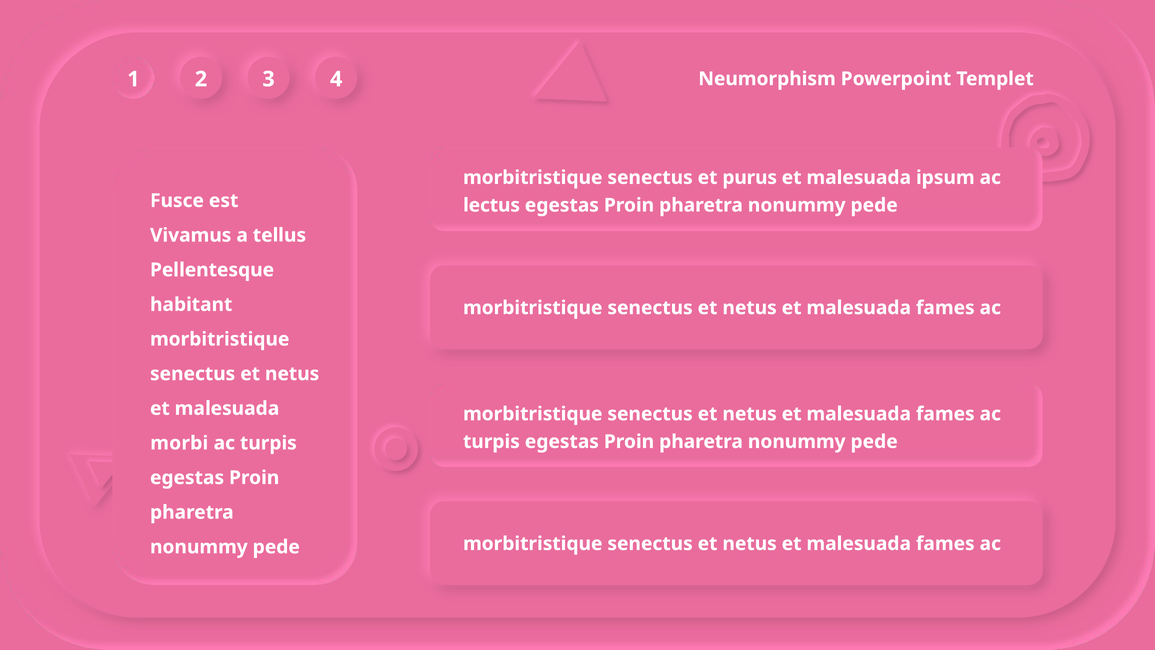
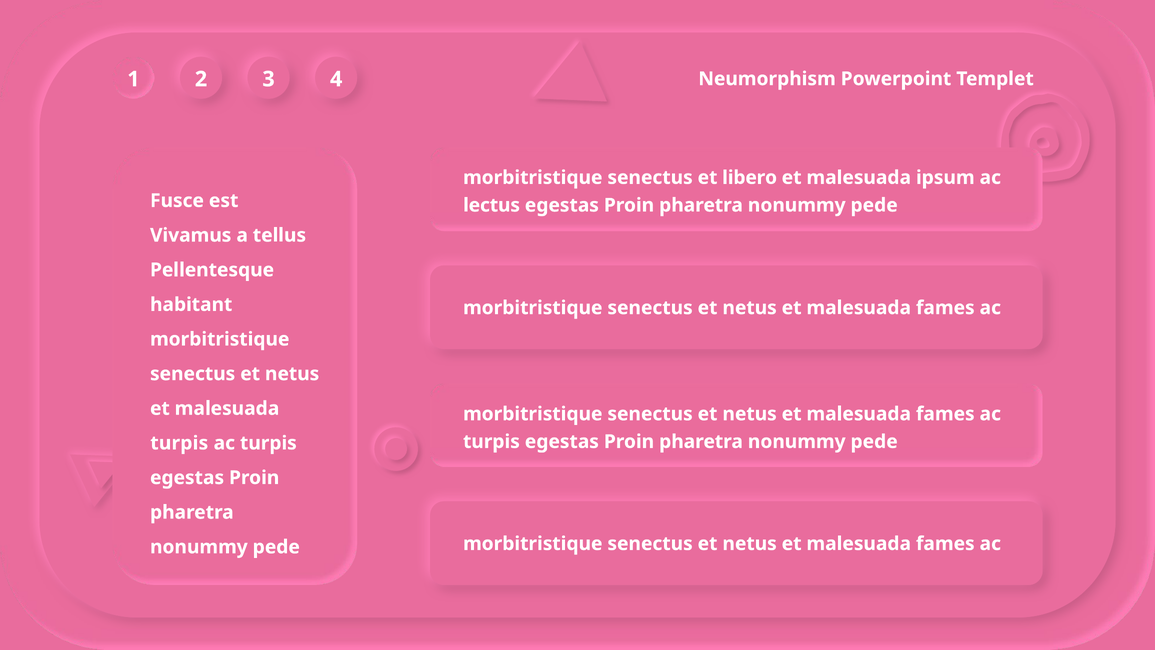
purus: purus -> libero
morbi at (179, 443): morbi -> turpis
